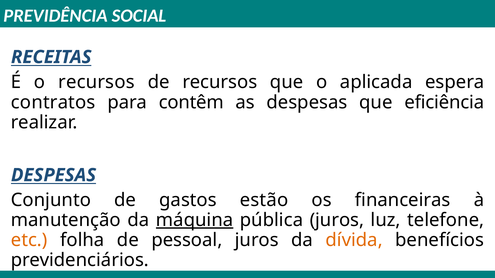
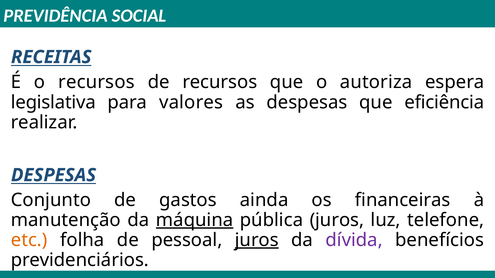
aplicada: aplicada -> autoriza
contratos: contratos -> legislativa
contêm: contêm -> valores
estão: estão -> ainda
juros at (257, 240) underline: none -> present
dívida colour: orange -> purple
